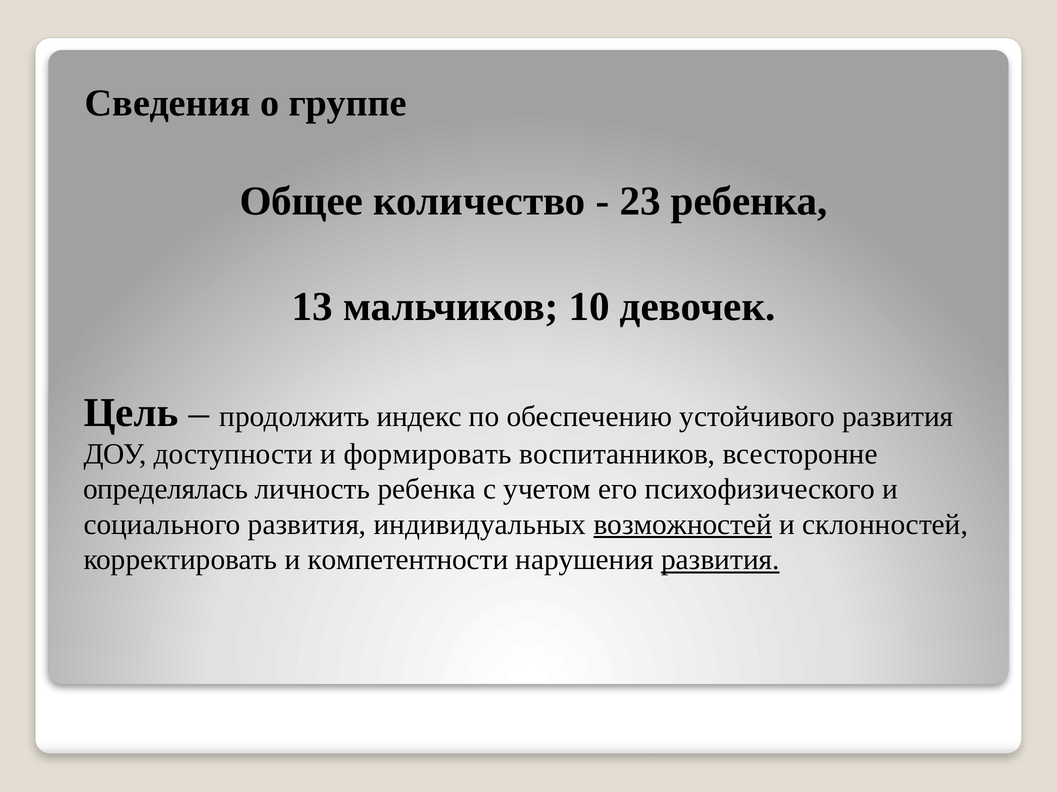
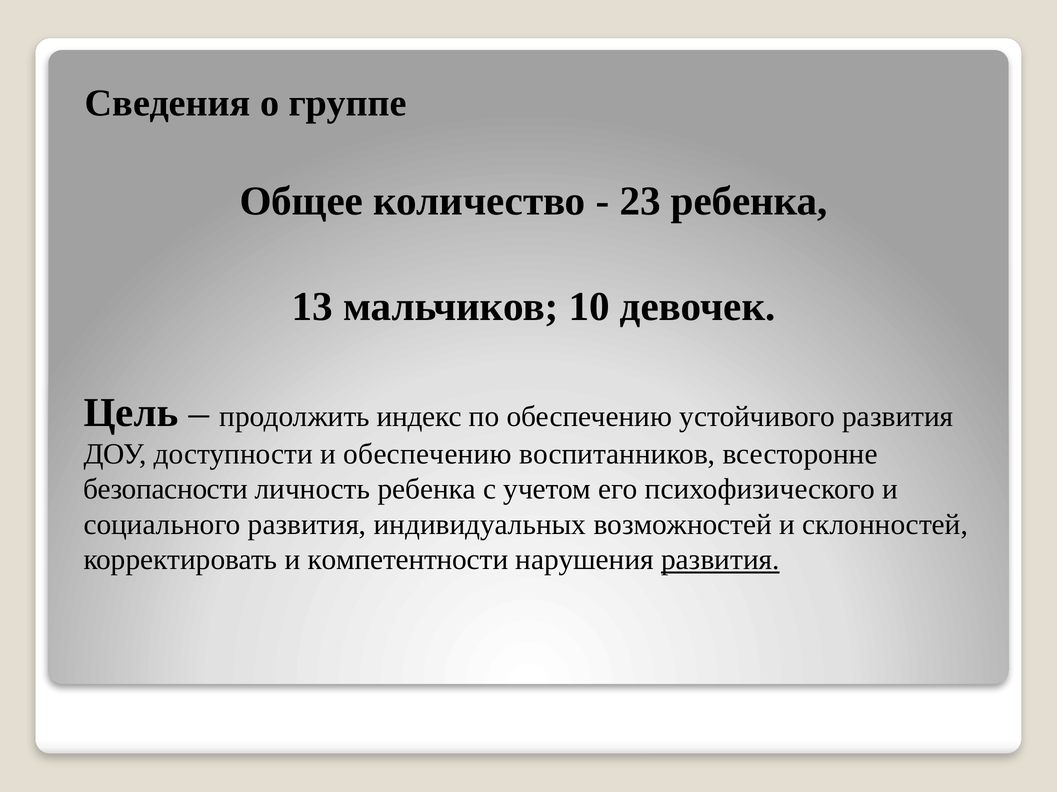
и формировать: формировать -> обеспечению
определялась: определялась -> безопасности
возможностей underline: present -> none
